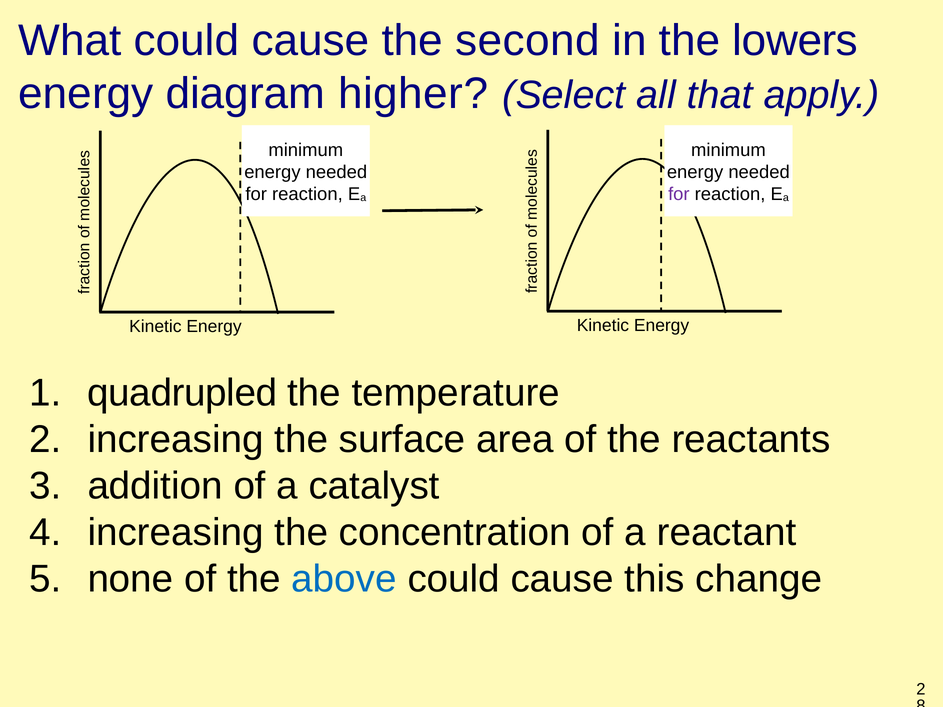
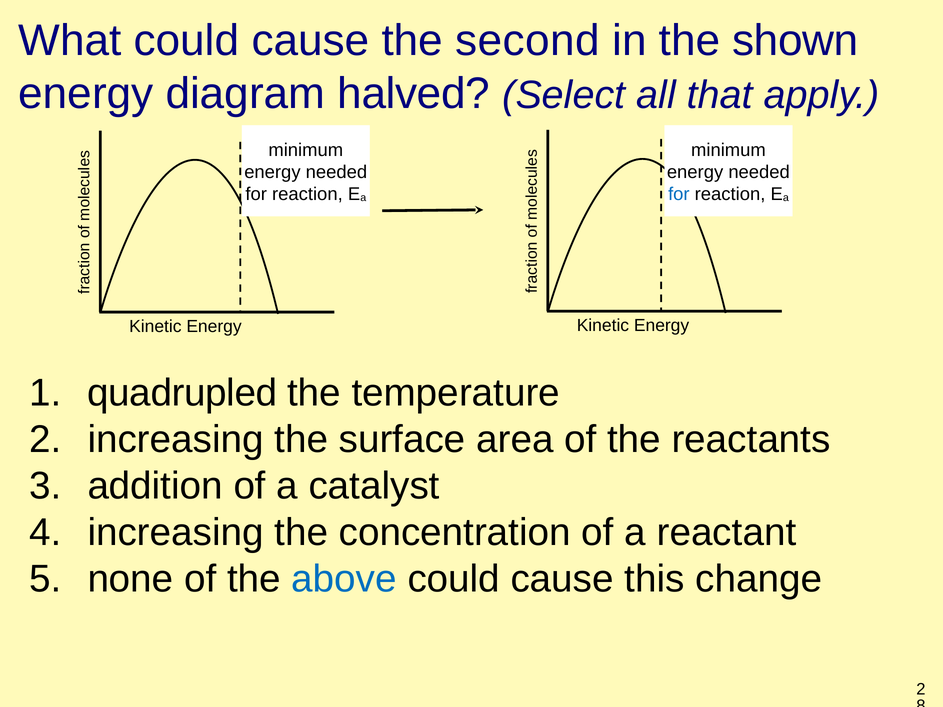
lowers: lowers -> shown
higher: higher -> halved
for at (679, 194) colour: purple -> blue
